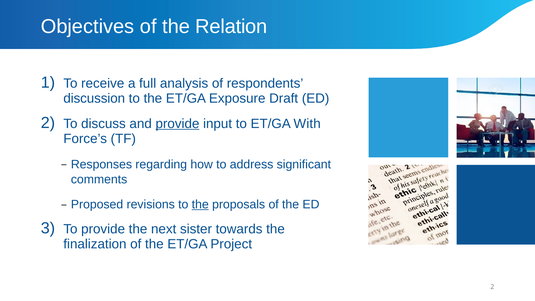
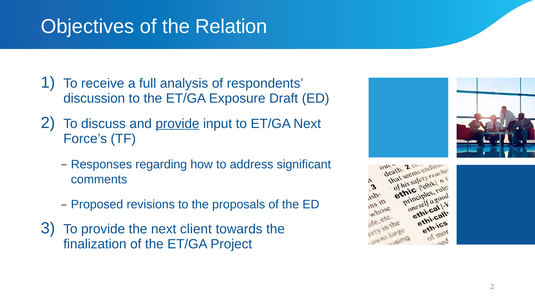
ET/GA With: With -> Next
the at (200, 204) underline: present -> none
sister: sister -> client
